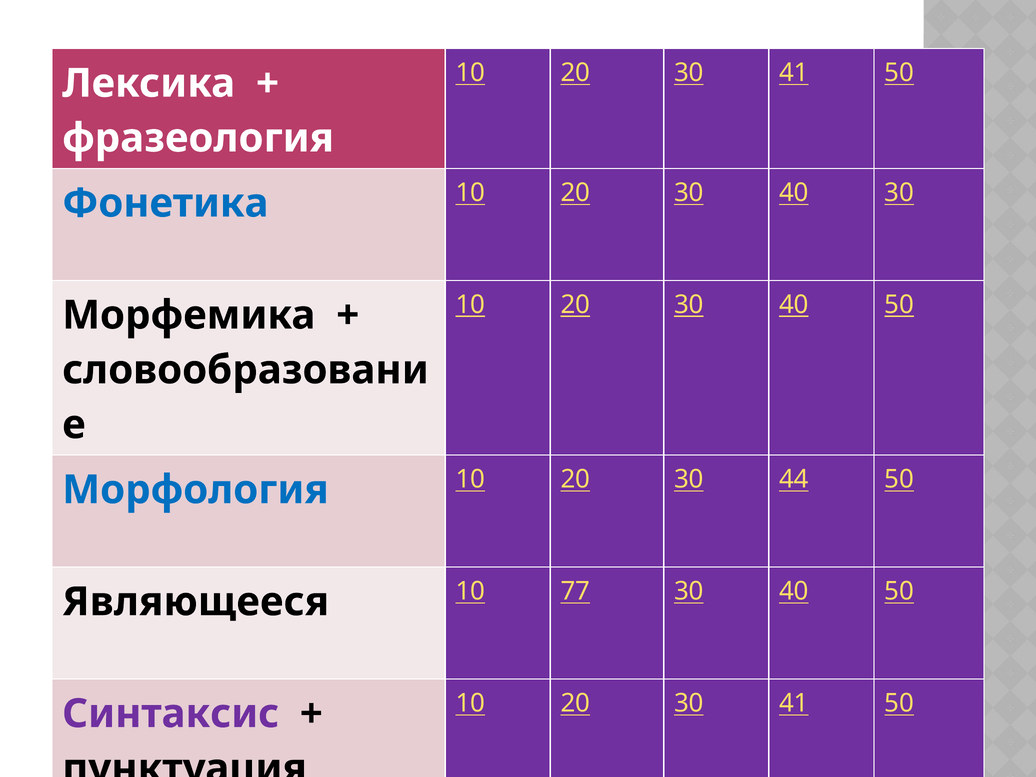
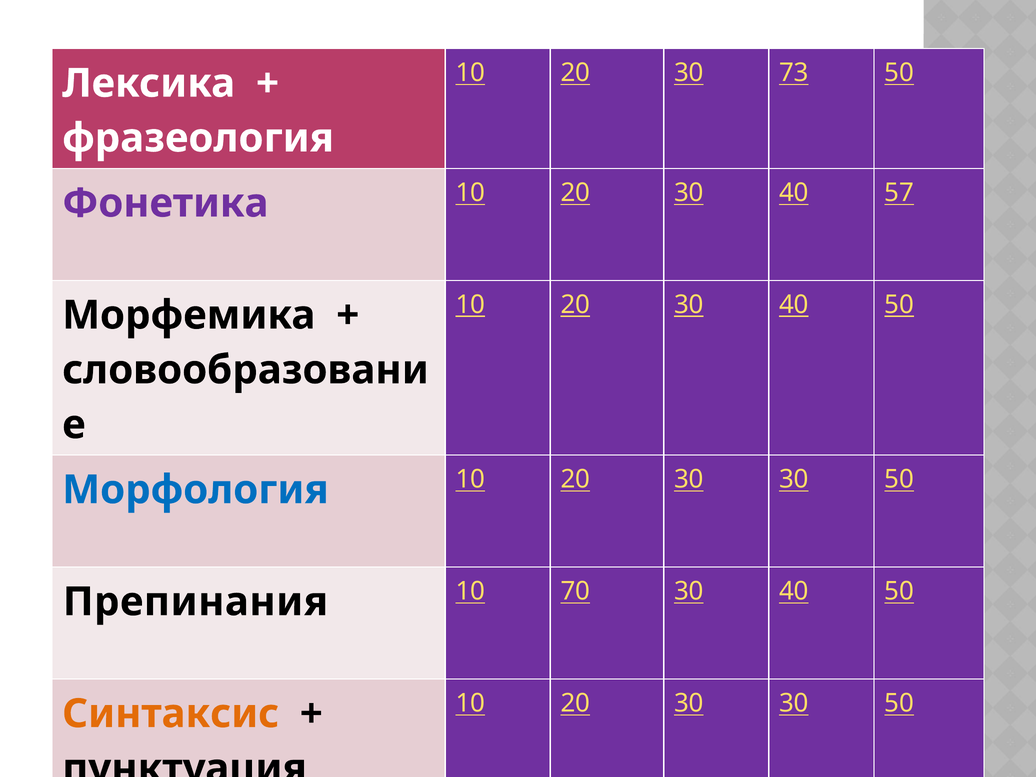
41 at (794, 73): 41 -> 73
Фонетика colour: blue -> purple
40 30: 30 -> 57
44 at (794, 479): 44 -> 30
Являющееся: Являющееся -> Препинания
77: 77 -> 70
41 at (794, 703): 41 -> 30
Синтаксис colour: purple -> orange
